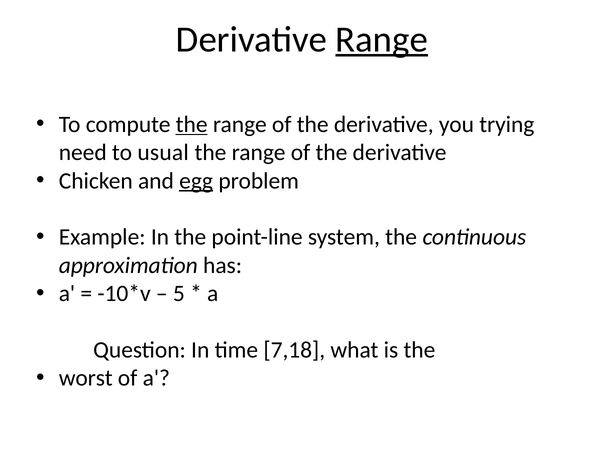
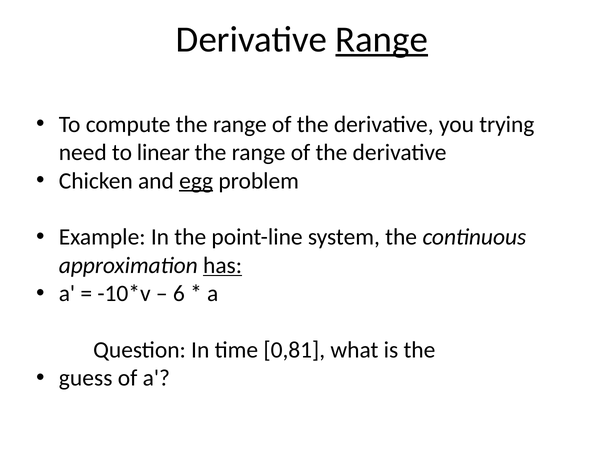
the at (192, 124) underline: present -> none
usual: usual -> linear
has underline: none -> present
5: 5 -> 6
7,18: 7,18 -> 0,81
worst: worst -> guess
